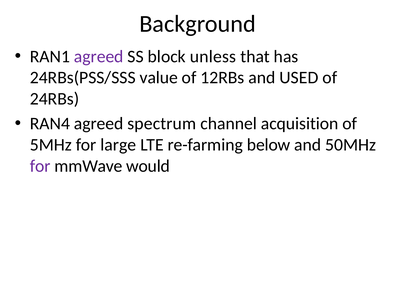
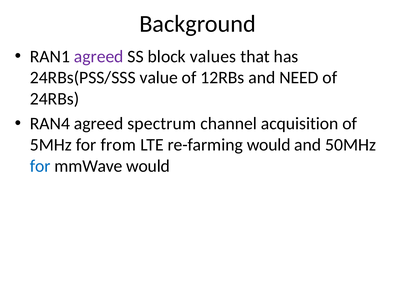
unless: unless -> values
USED: USED -> NEED
large: large -> from
re-farming below: below -> would
for at (40, 166) colour: purple -> blue
